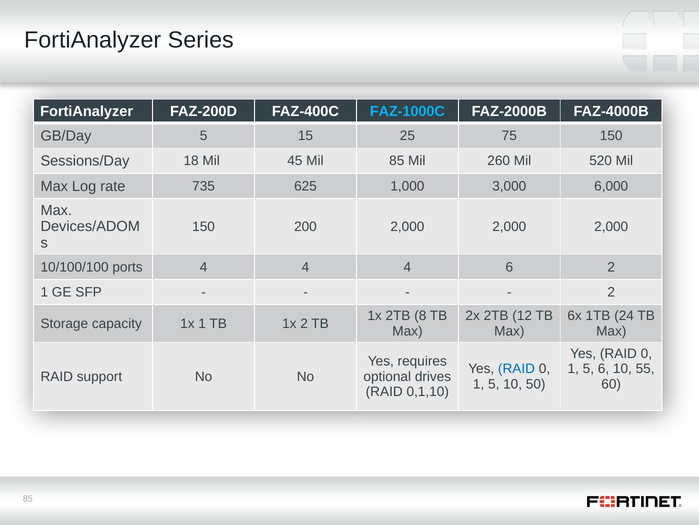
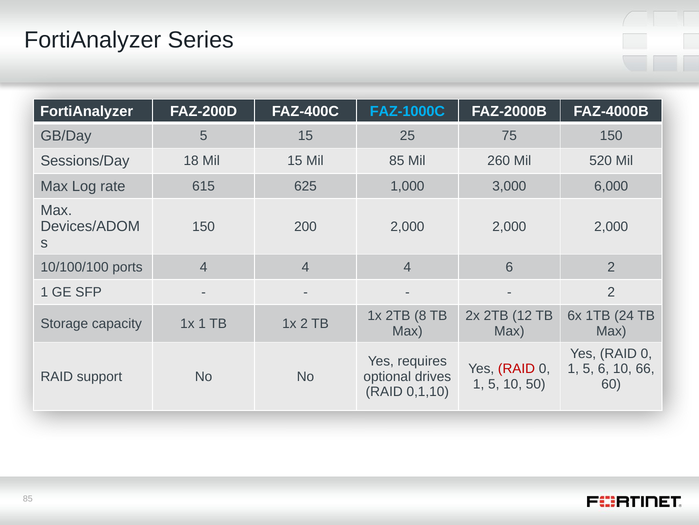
Mil 45: 45 -> 15
735: 735 -> 615
RAID at (516, 368) colour: blue -> red
55: 55 -> 66
